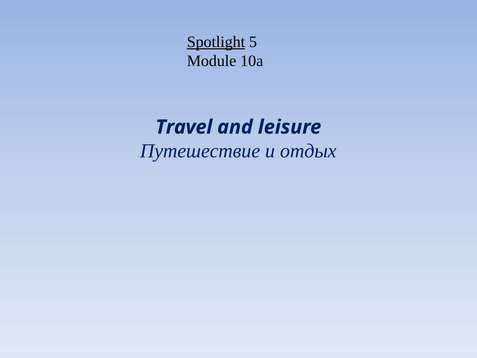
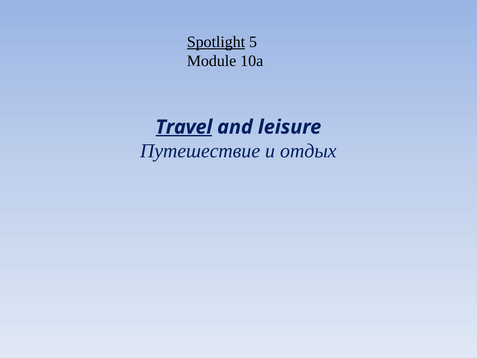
Travel underline: none -> present
